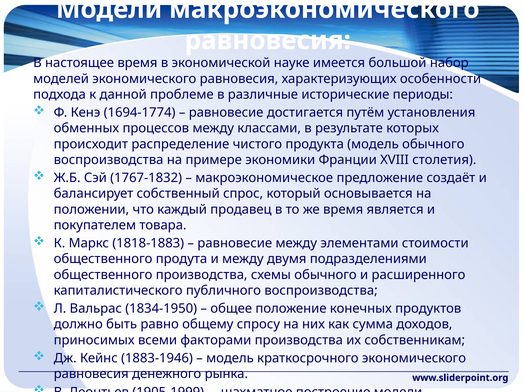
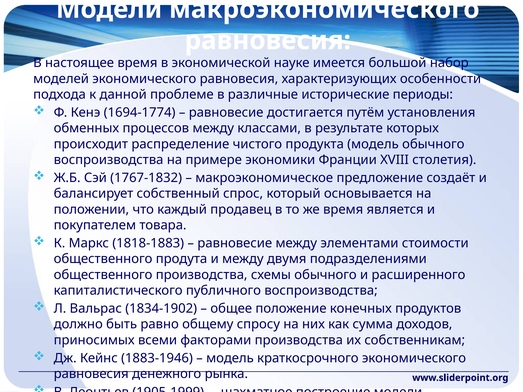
1834-1950: 1834-1950 -> 1834-1902
